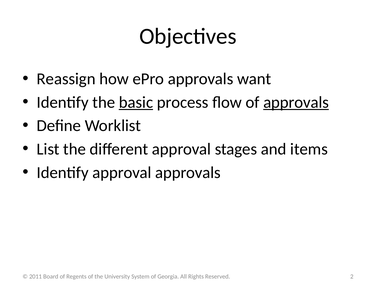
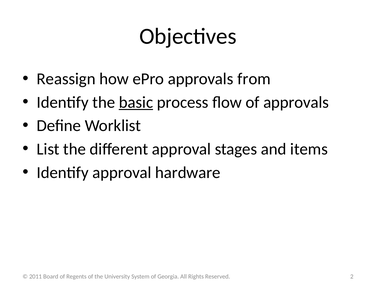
want: want -> from
approvals at (296, 102) underline: present -> none
approval approvals: approvals -> hardware
